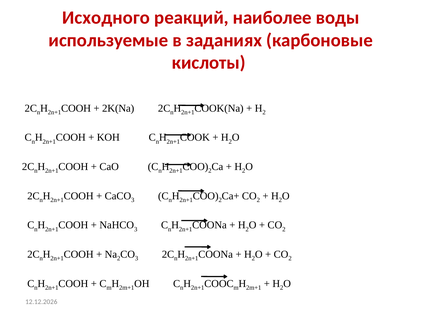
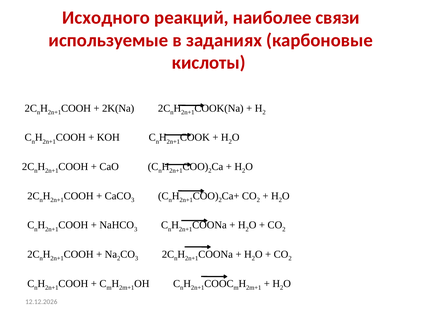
воды: воды -> связи
